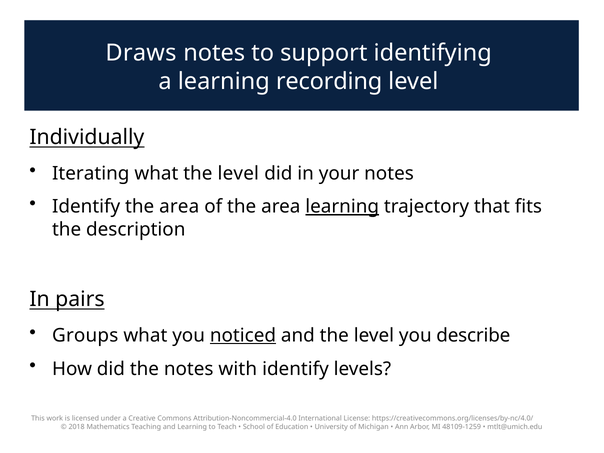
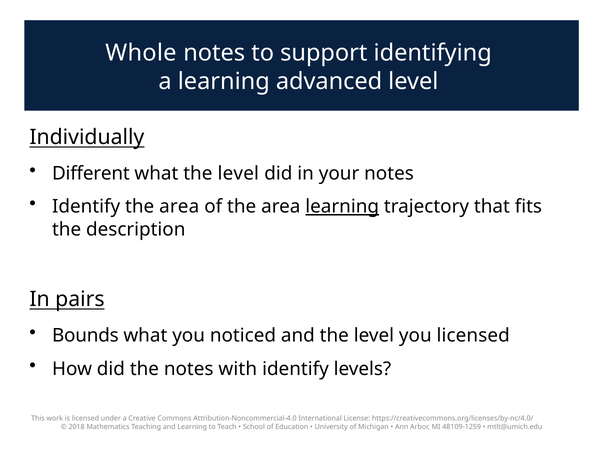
Draws: Draws -> Whole
recording: recording -> advanced
Iterating: Iterating -> Different
Groups: Groups -> Bounds
noticed underline: present -> none
you describe: describe -> licensed
